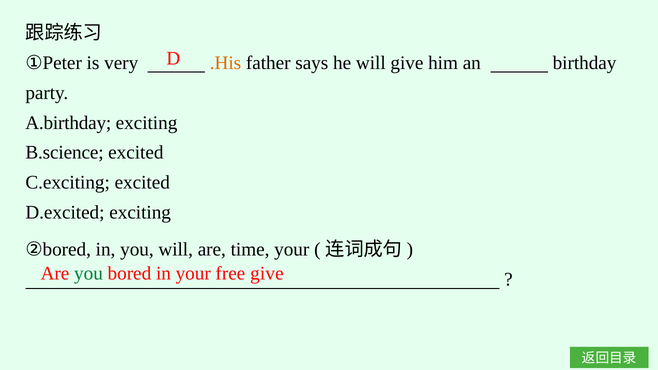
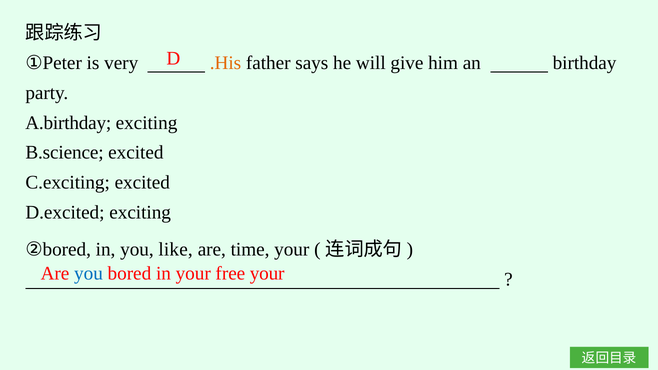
you will: will -> like
you at (88, 274) colour: green -> blue
free give: give -> your
